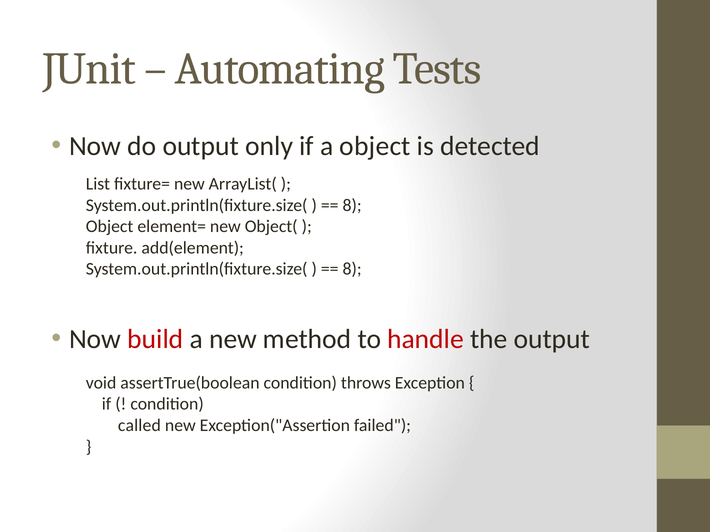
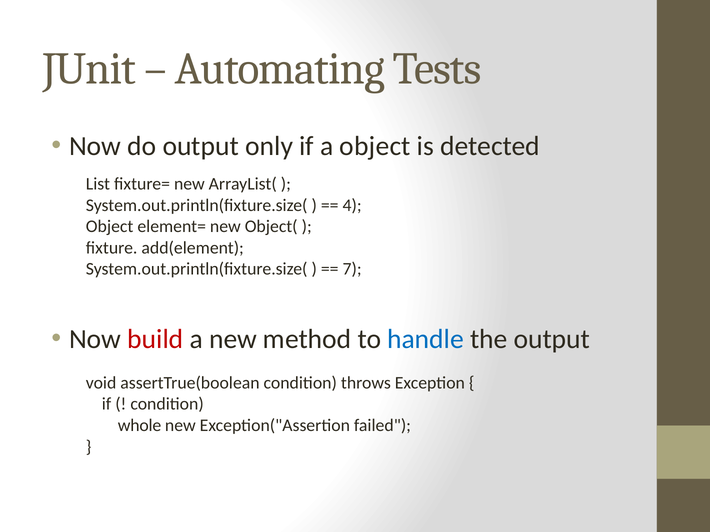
8 at (352, 205): 8 -> 4
8 at (352, 269): 8 -> 7
handle colour: red -> blue
called: called -> whole
